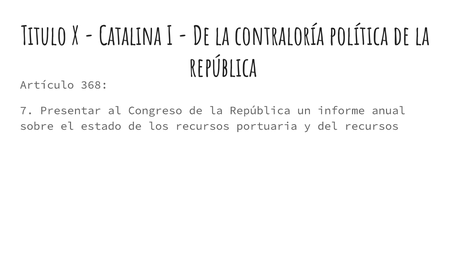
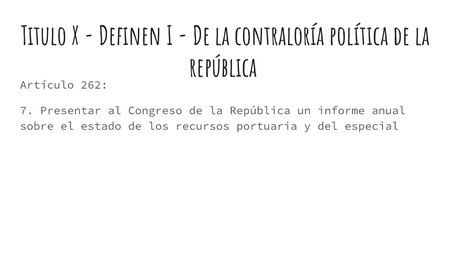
Catalina: Catalina -> Definen
368: 368 -> 262
del recursos: recursos -> especial
